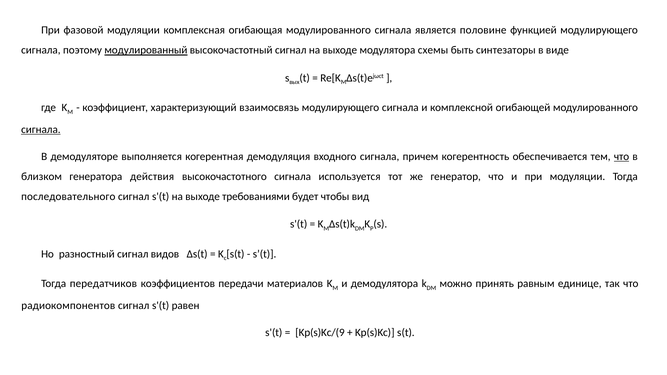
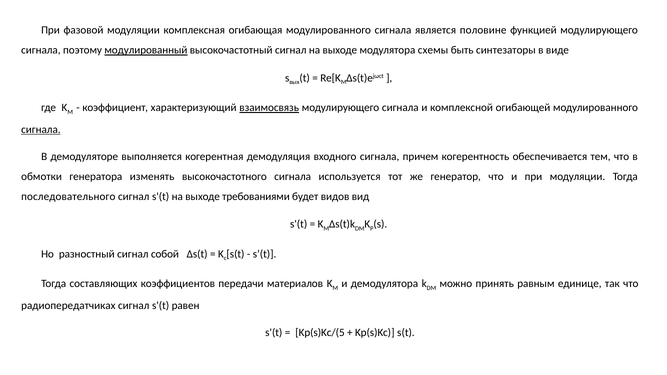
взаимосвязь underline: none -> present
что at (622, 157) underline: present -> none
близком: близком -> обмотки
действия: действия -> изменять
чтобы: чтобы -> видов
видов: видов -> собой
передатчиков: передатчиков -> составляющих
радиокомпонентов: радиокомпонентов -> радиопередатчиках
Kp(s)Kc/(9: Kp(s)Kc/(9 -> Kp(s)Kc/(5
